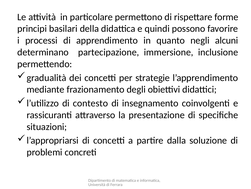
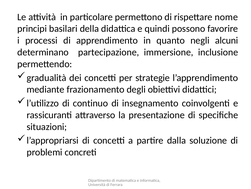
forme: forme -> nome
contesto: contesto -> continuo
